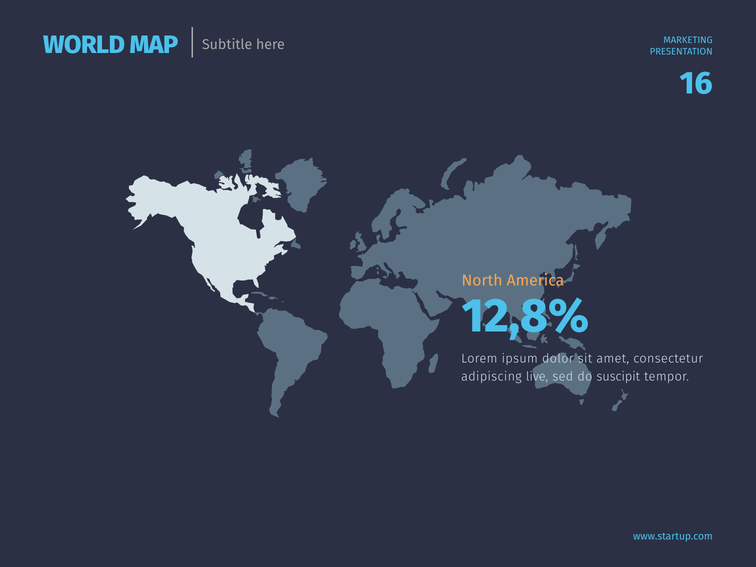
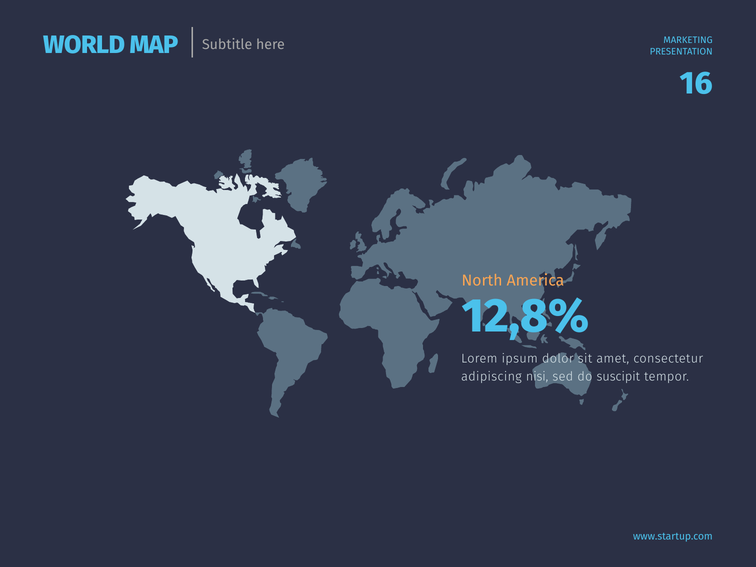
live: live -> nisi
